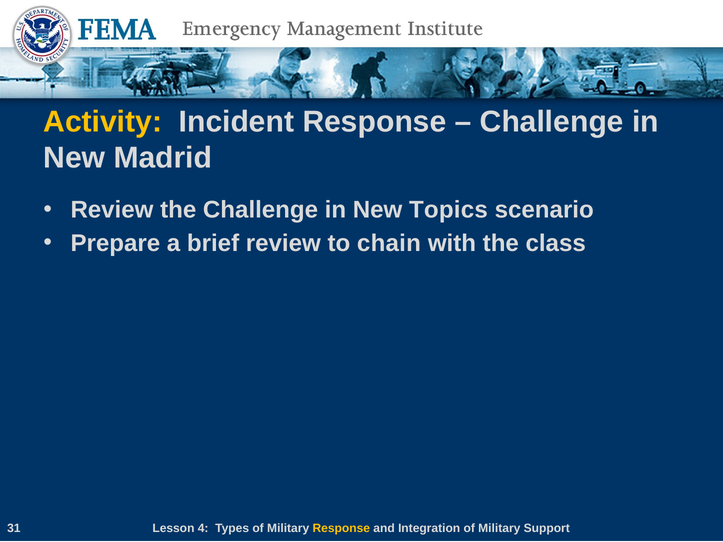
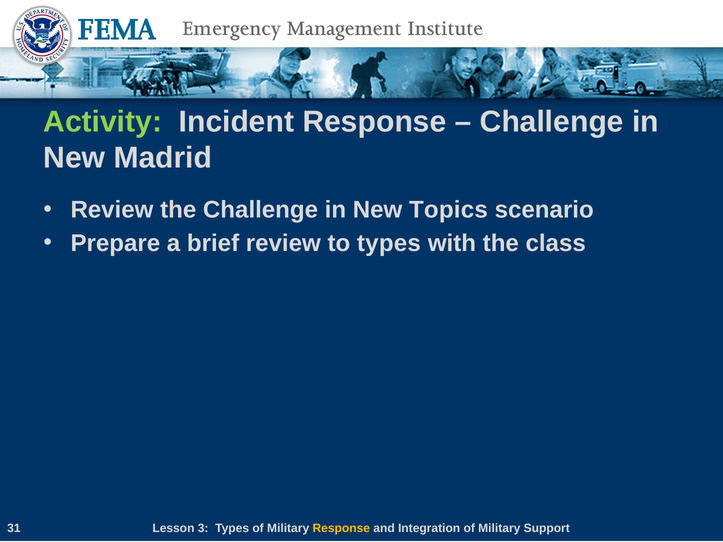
Activity colour: yellow -> light green
to chain: chain -> types
4: 4 -> 3
